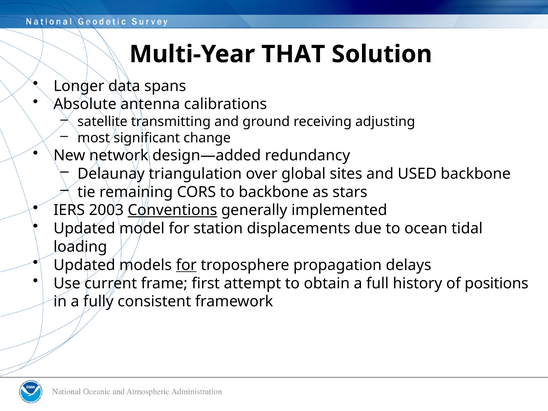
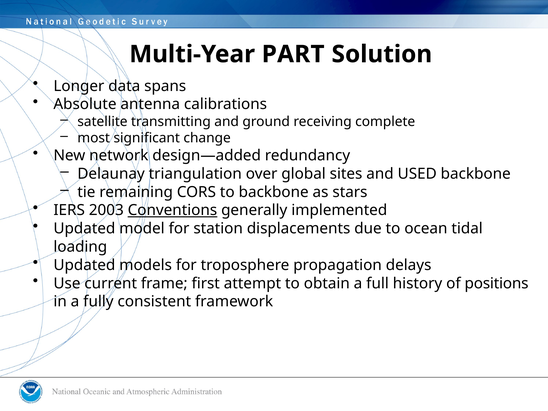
THAT: THAT -> PART
adjusting: adjusting -> complete
for at (186, 265) underline: present -> none
